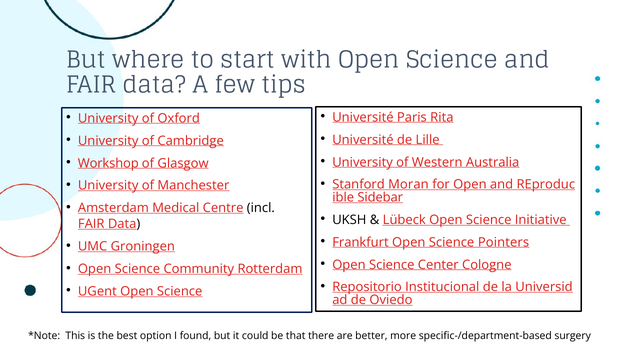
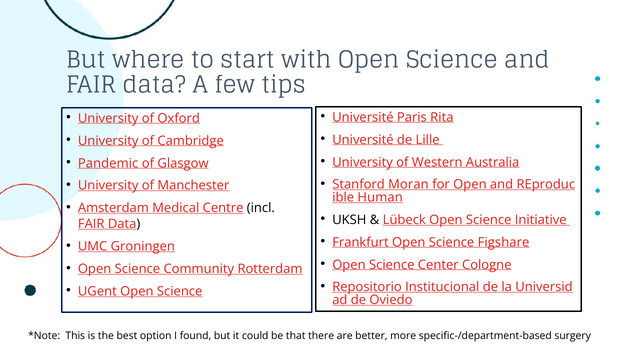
Workshop: Workshop -> Pandemic
Sidebar: Sidebar -> Human
Pointers: Pointers -> Figshare
